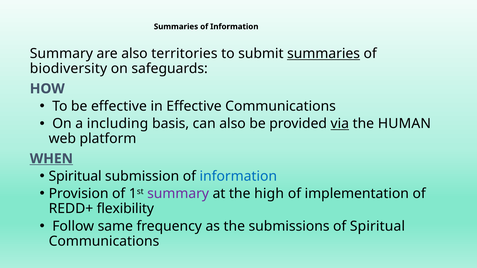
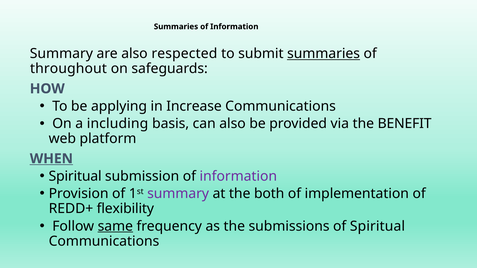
territories: territories -> respected
biodiversity: biodiversity -> throughout
be effective: effective -> applying
in Effective: Effective -> Increase
via underline: present -> none
HUMAN: HUMAN -> BENEFIT
information at (238, 176) colour: blue -> purple
high: high -> both
same underline: none -> present
